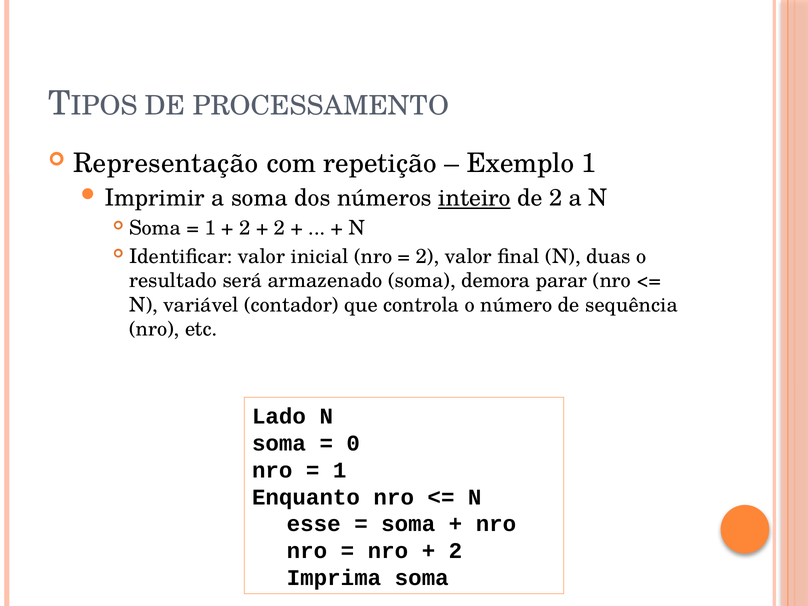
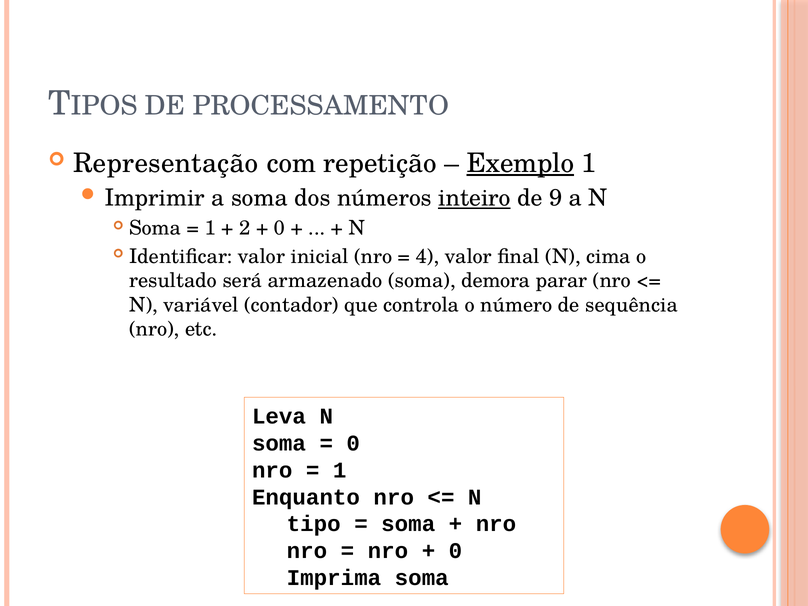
Exemplo underline: none -> present
de 2: 2 -> 9
2 at (279, 228): 2 -> 0
2 at (427, 257): 2 -> 4
duas: duas -> cima
Lado: Lado -> Leva
esse: esse -> tipo
2 at (455, 551): 2 -> 0
